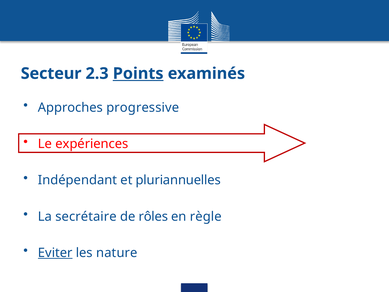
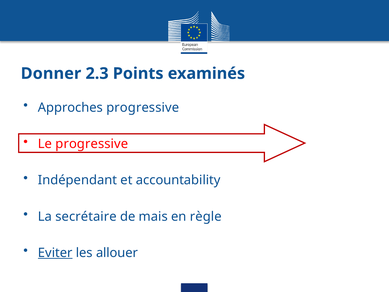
Secteur: Secteur -> Donner
Points underline: present -> none
Le expériences: expériences -> progressive
pluriannuelles: pluriannuelles -> accountability
rôles: rôles -> mais
nature: nature -> allouer
